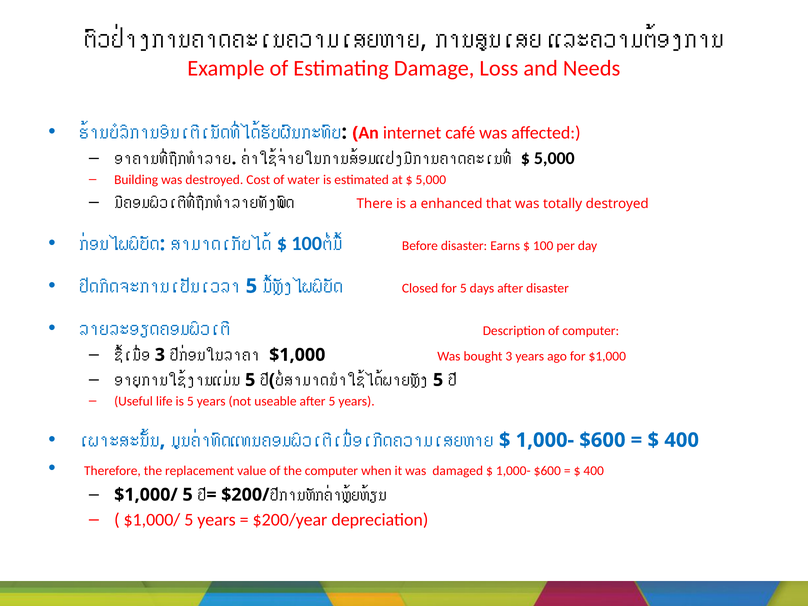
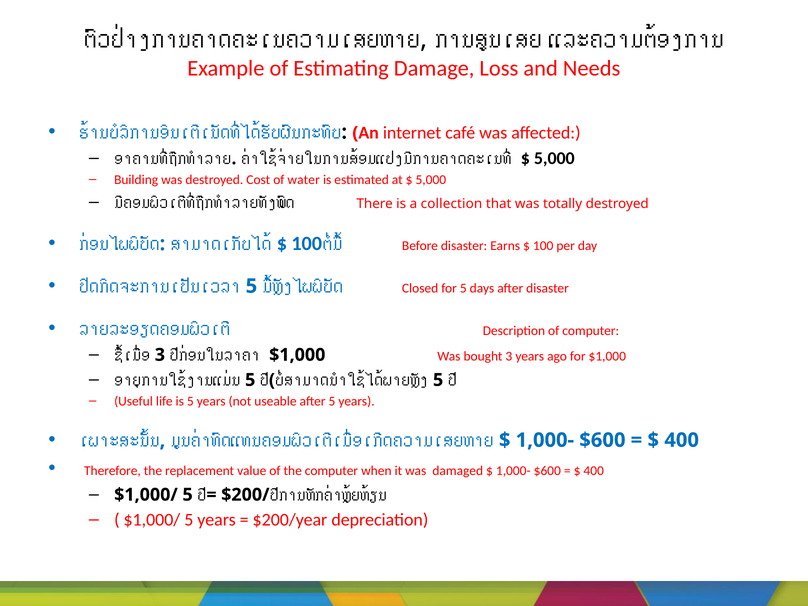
enhanced: enhanced -> collection
